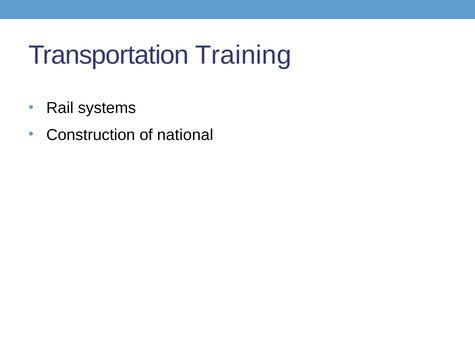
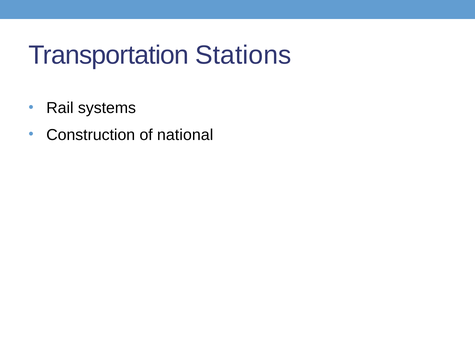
Training: Training -> Stations
